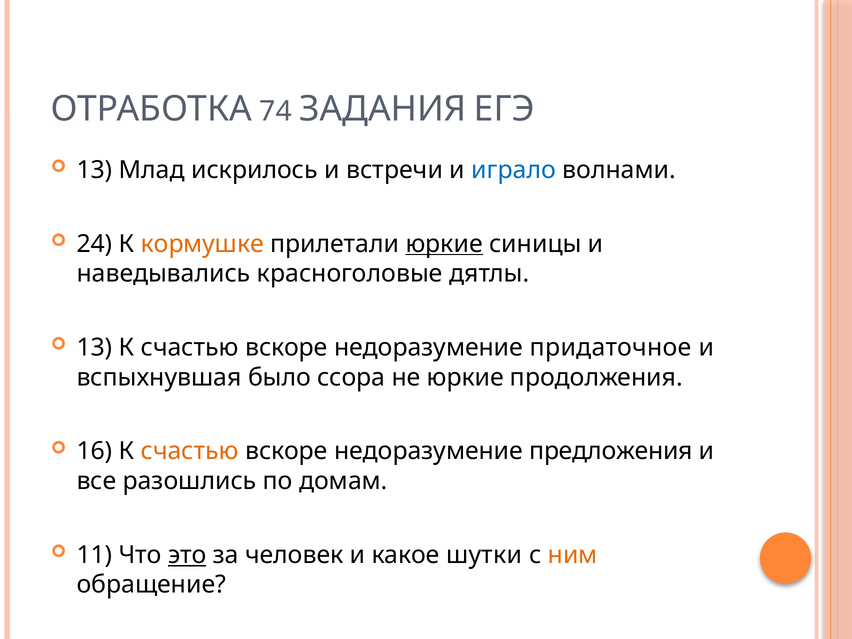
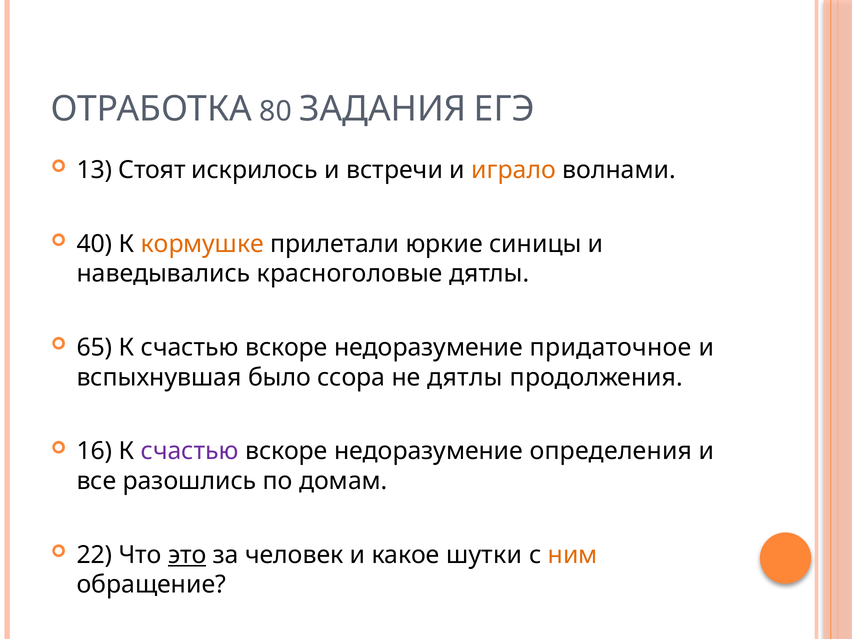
74: 74 -> 80
Млад: Млад -> Стоят
играло colour: blue -> orange
24: 24 -> 40
юркие at (444, 244) underline: present -> none
13 at (94, 347): 13 -> 65
не юркие: юркие -> дятлы
счастью at (190, 451) colour: orange -> purple
предложения: предложения -> определения
11: 11 -> 22
